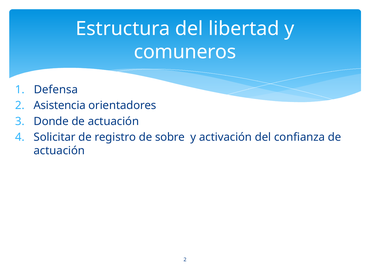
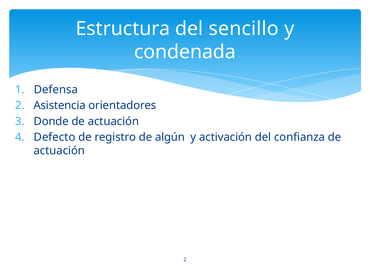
libertad: libertad -> sencillo
comuneros: comuneros -> condenada
Solicitar: Solicitar -> Defecto
sobre: sobre -> algún
